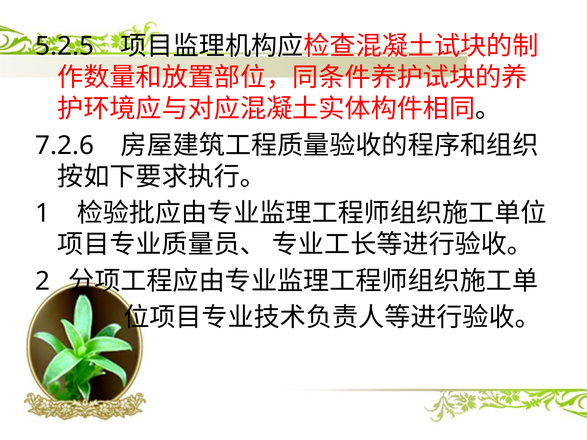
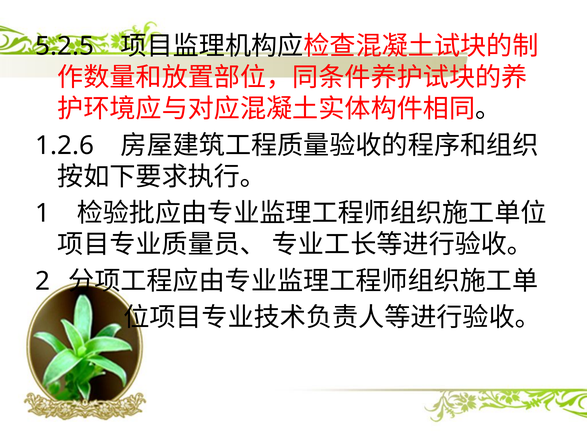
7.2.6: 7.2.6 -> 1.2.6
